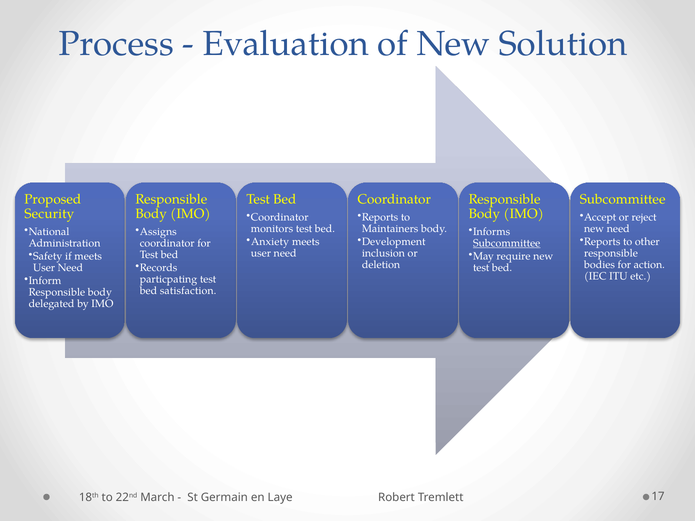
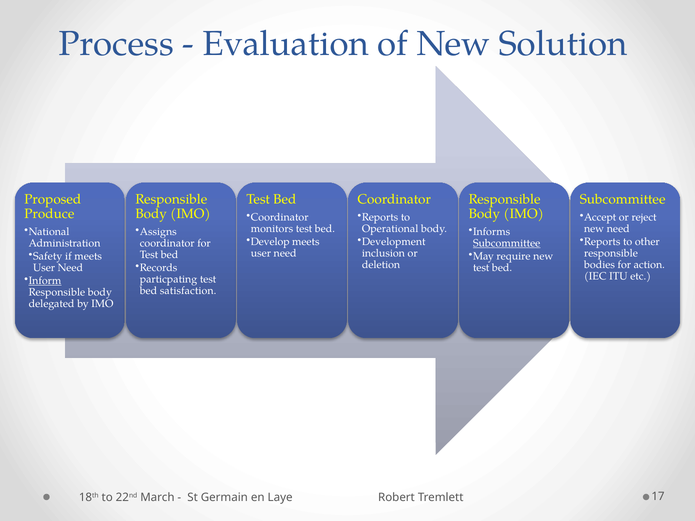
Security: Security -> Produce
Maintainers: Maintainers -> Operational
Anxiety: Anxiety -> Develop
Inform underline: none -> present
